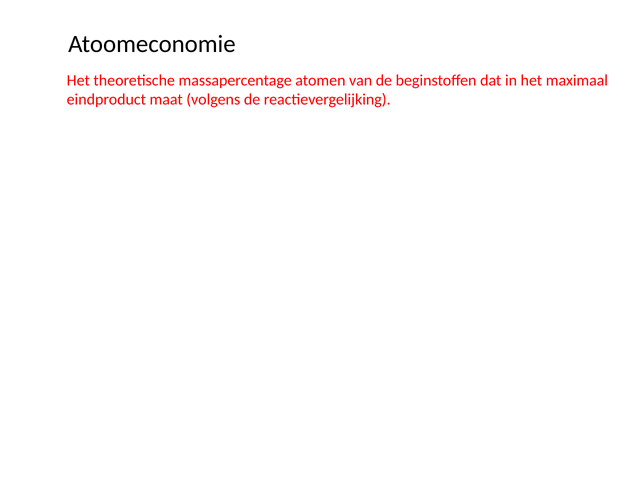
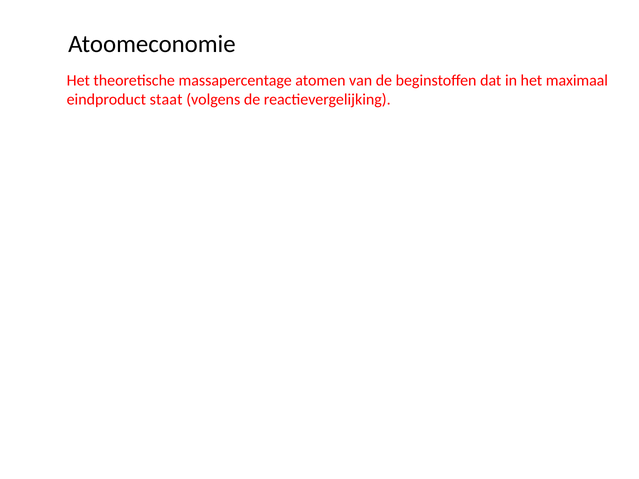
maat: maat -> staat
